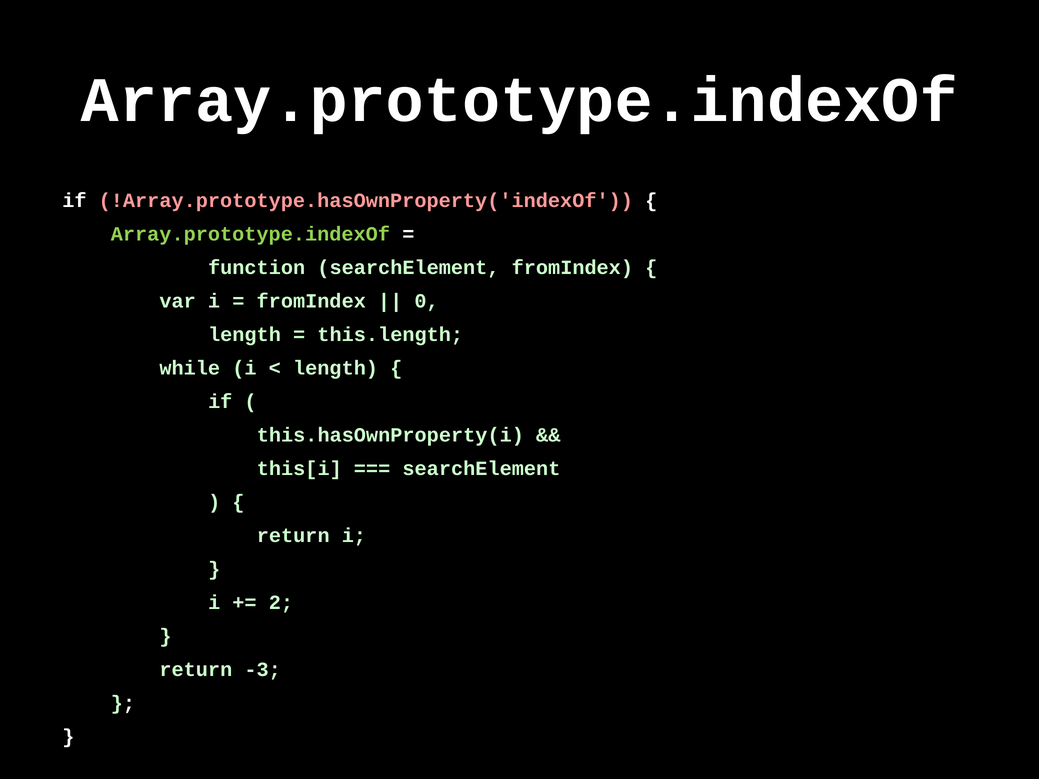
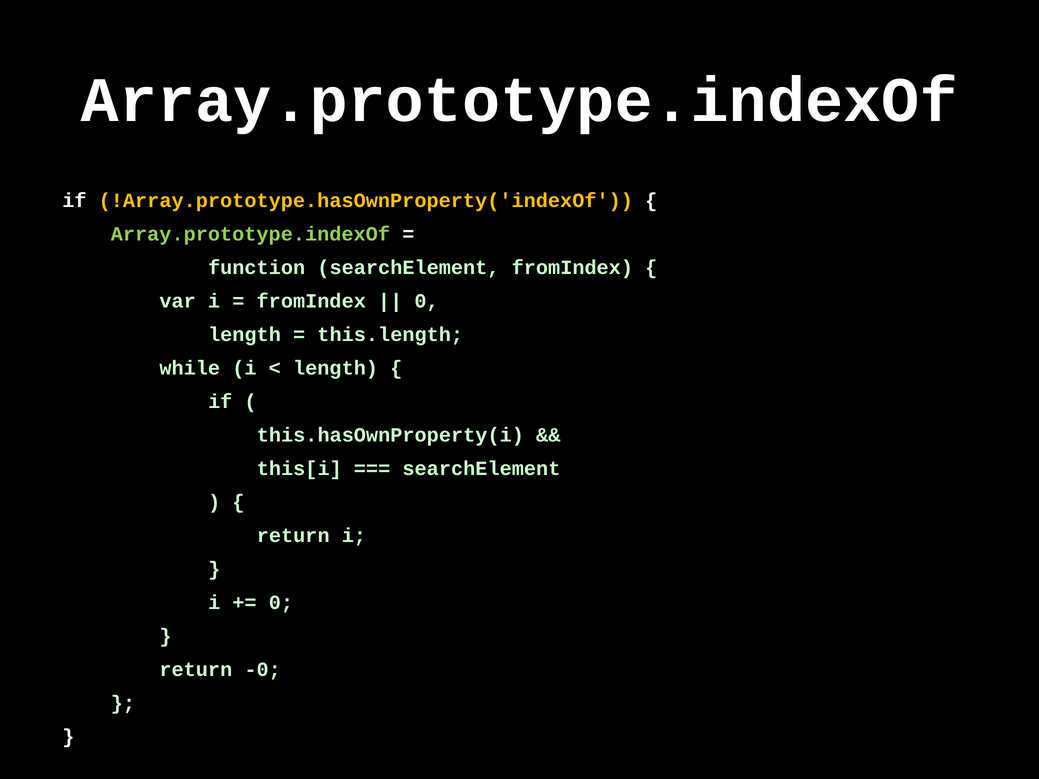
!Array.prototype.hasOwnProperty('indexOf colour: pink -> yellow
2 at (281, 603): 2 -> 0
-3: -3 -> -0
